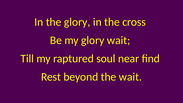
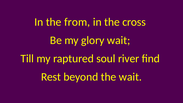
the glory: glory -> from
near: near -> river
